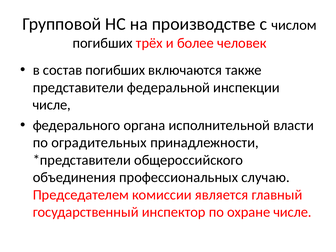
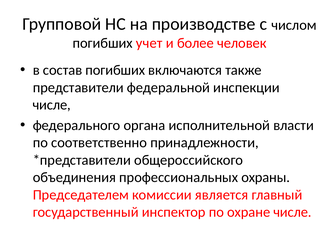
трёх: трёх -> учет
оградительных: оградительных -> соответственно
случаю: случаю -> охраны
